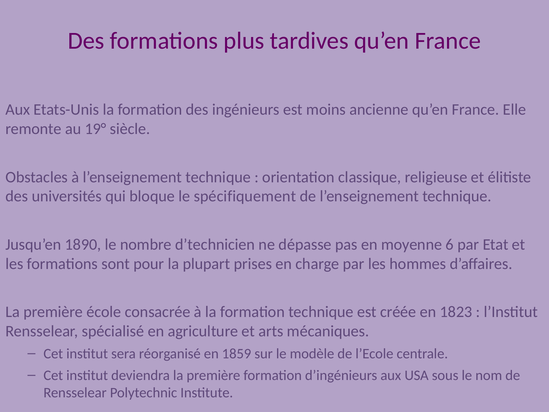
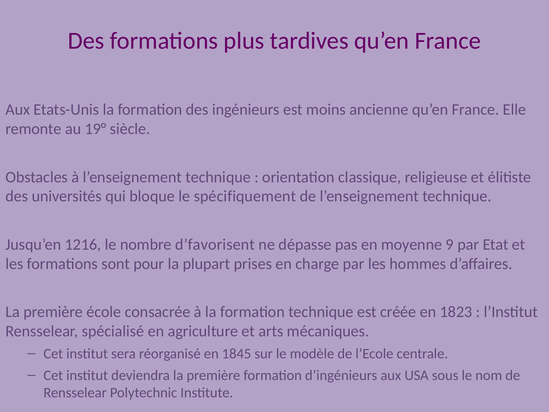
1890: 1890 -> 1216
d’technicien: d’technicien -> d’favorisent
6: 6 -> 9
1859: 1859 -> 1845
